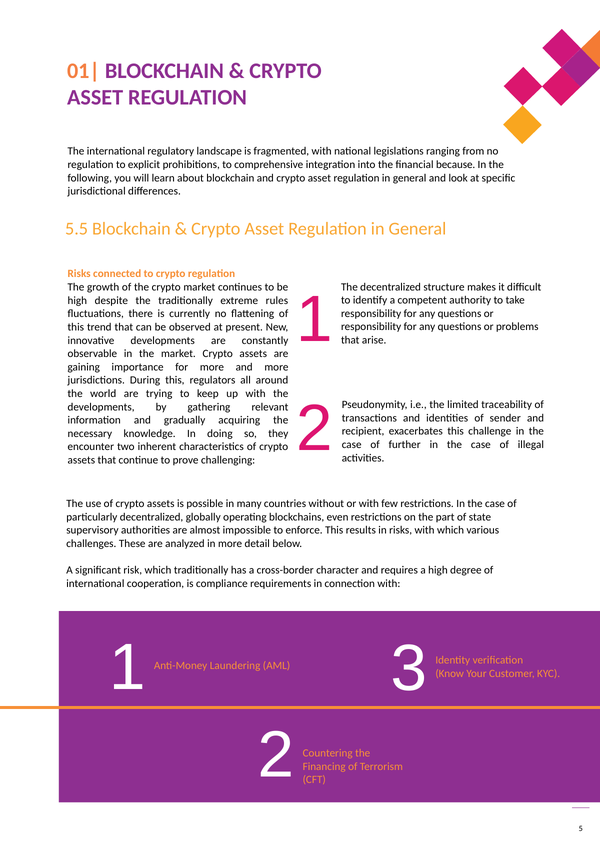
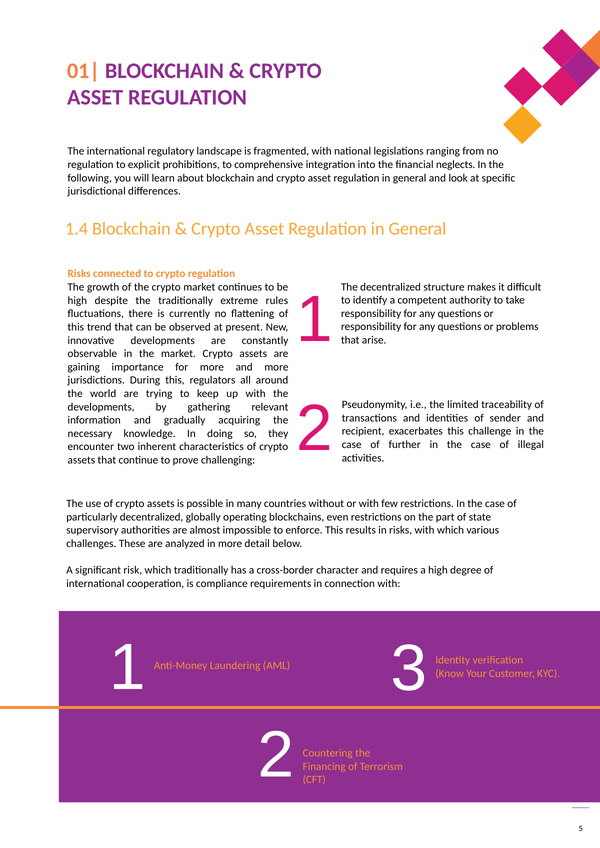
because: because -> neglects
5.5: 5.5 -> 1.4
